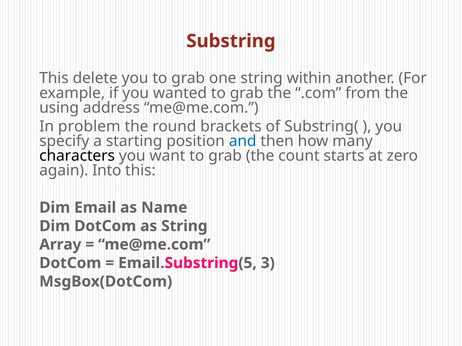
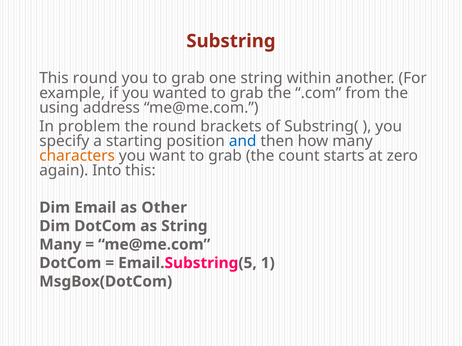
This delete: delete -> round
characters colour: black -> orange
Name: Name -> Other
Array at (60, 245): Array -> Many
3: 3 -> 1
